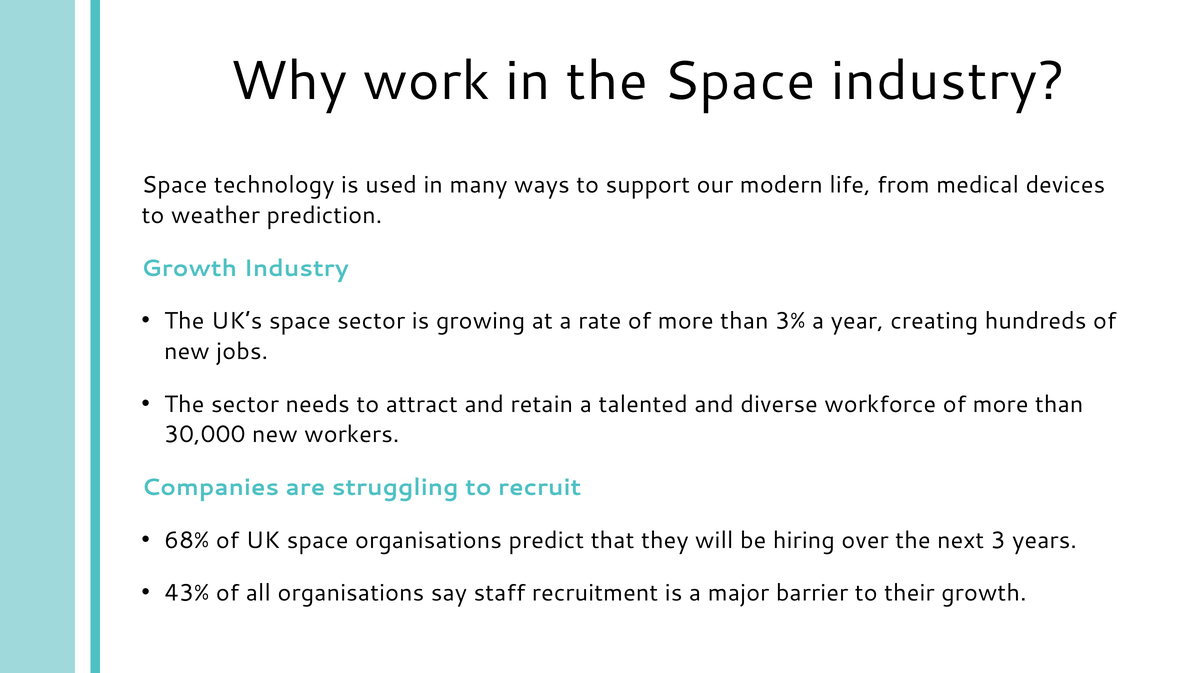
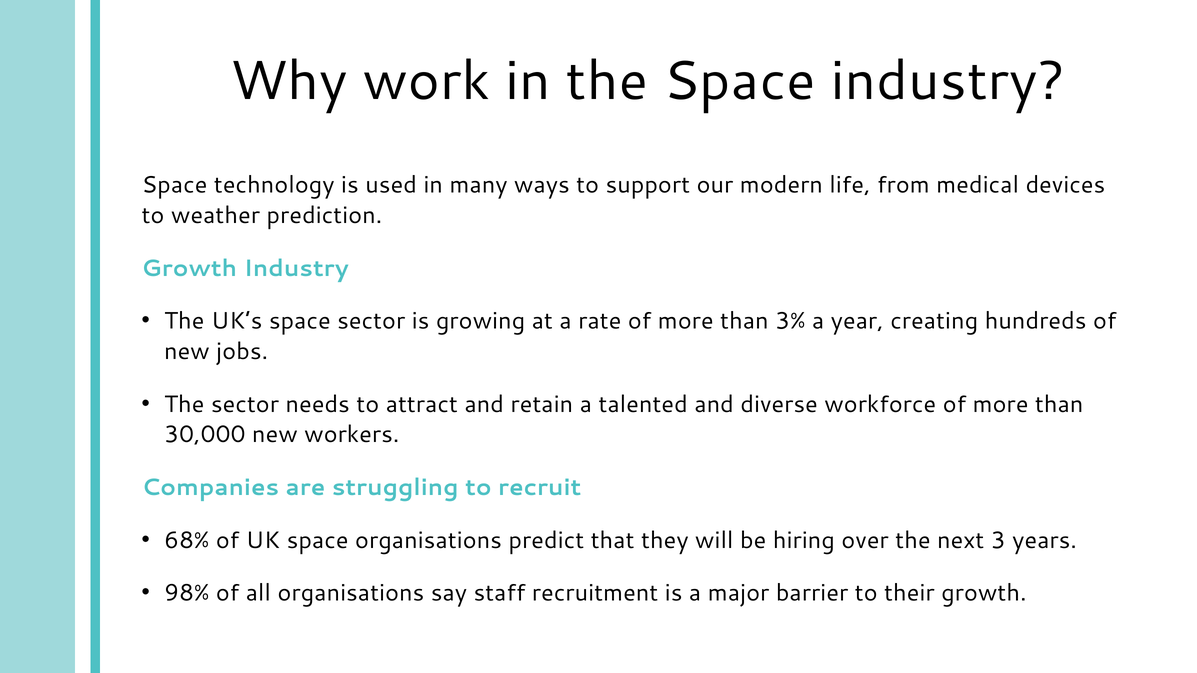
43%: 43% -> 98%
